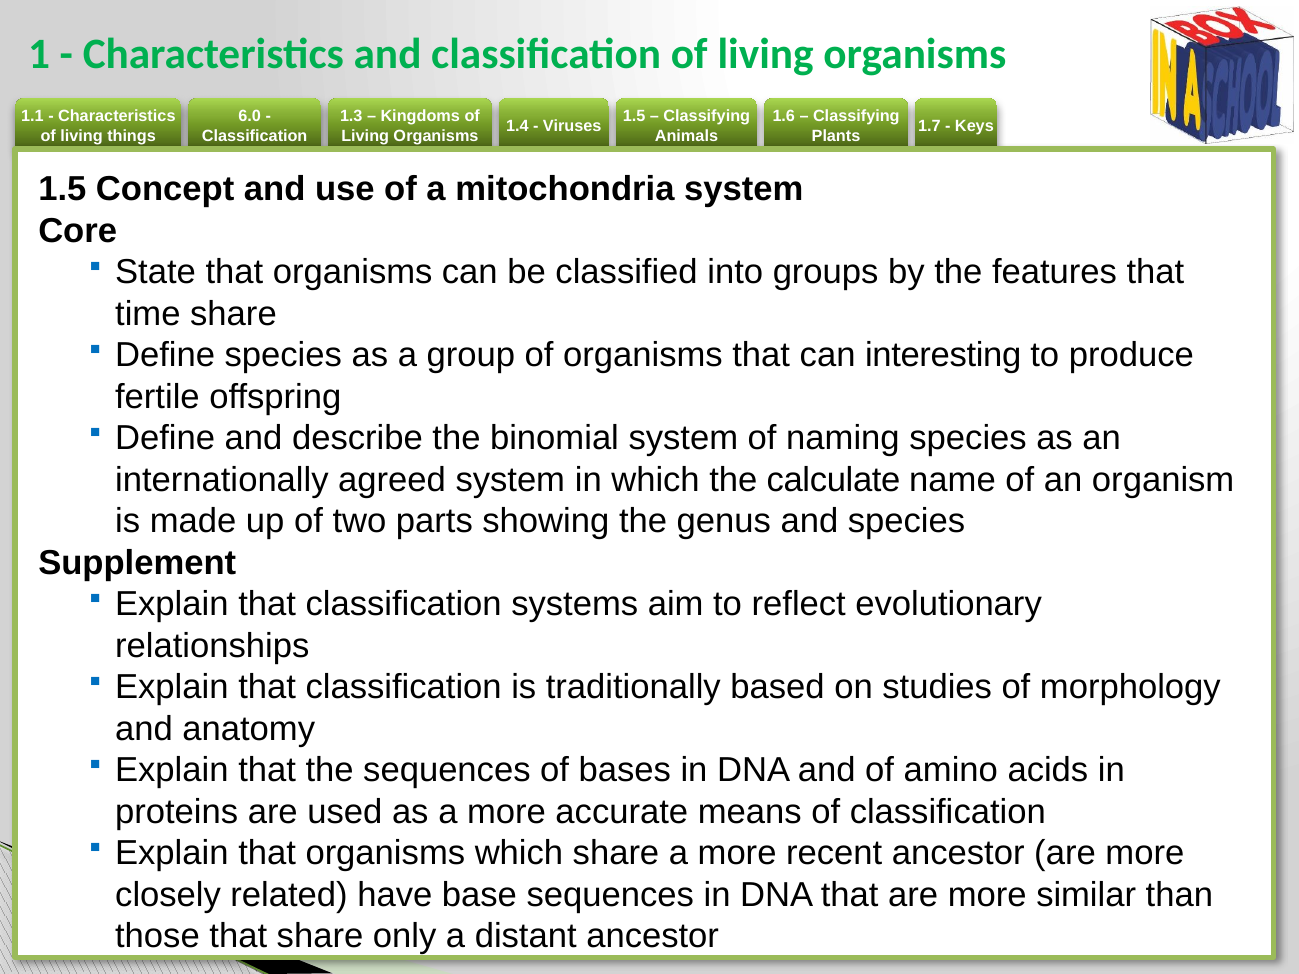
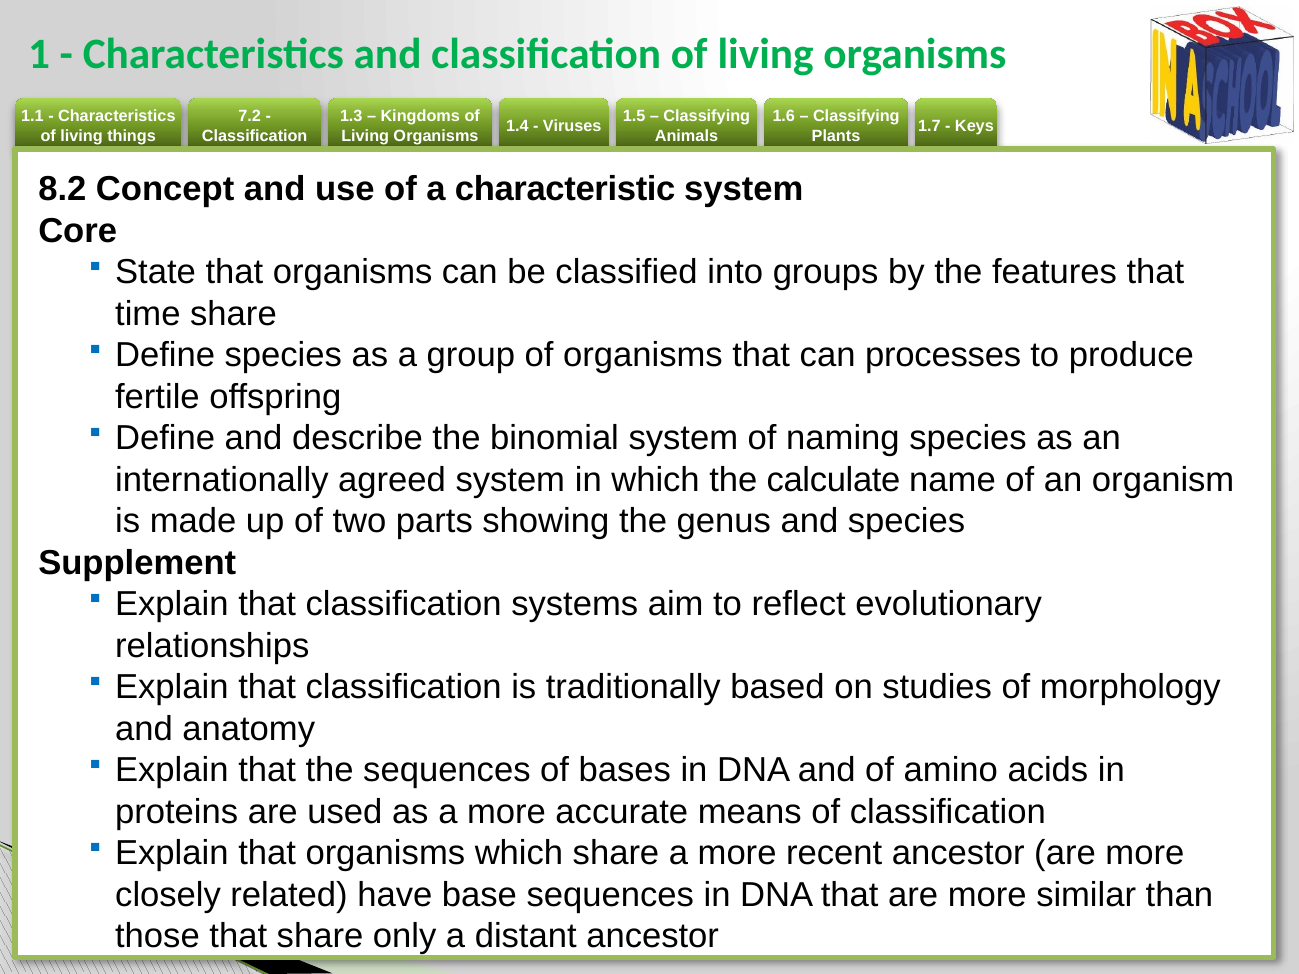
6.0: 6.0 -> 7.2
1.5 at (62, 189): 1.5 -> 8.2
mitochondria: mitochondria -> characteristic
interesting: interesting -> processes
